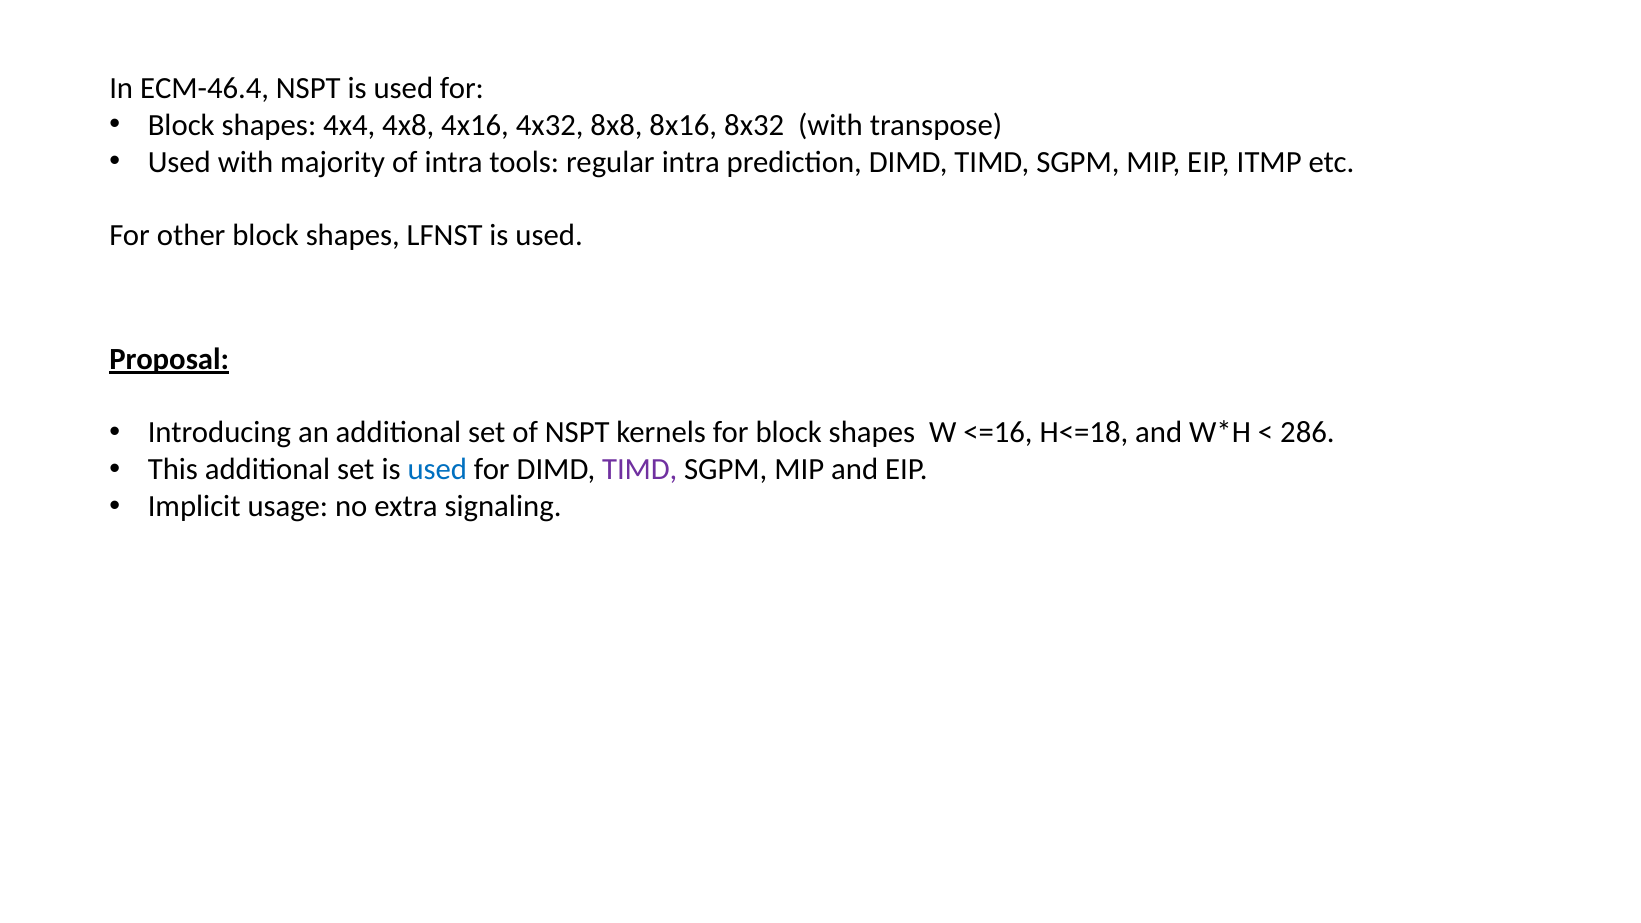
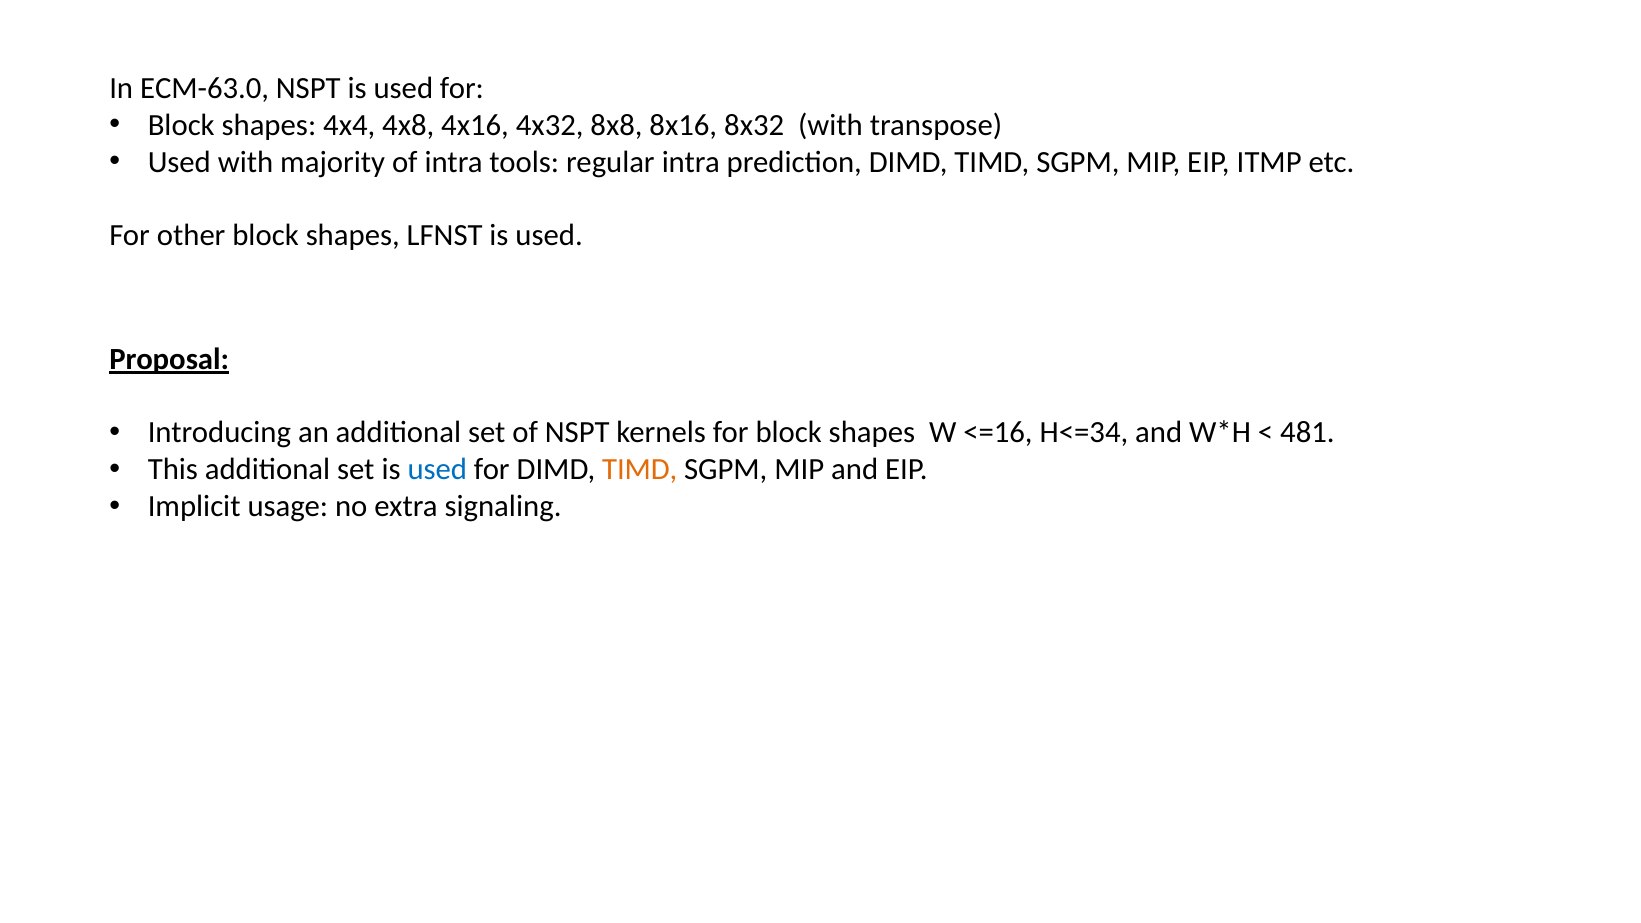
ECM-46.4: ECM-46.4 -> ECM-63.0
H<=18: H<=18 -> H<=34
286: 286 -> 481
TIMD at (640, 470) colour: purple -> orange
